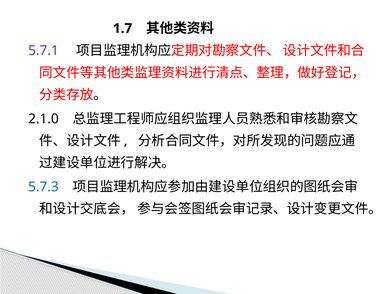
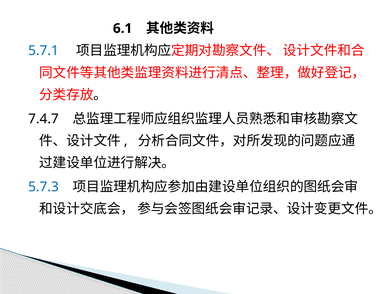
1.7: 1.7 -> 6.1
5.7.1 colour: purple -> blue
2.1.0: 2.1.0 -> 7.4.7
